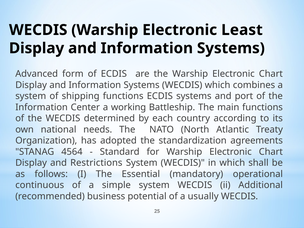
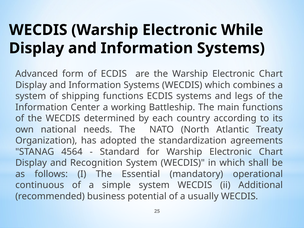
Least: Least -> While
port: port -> legs
Restrictions: Restrictions -> Recognition
